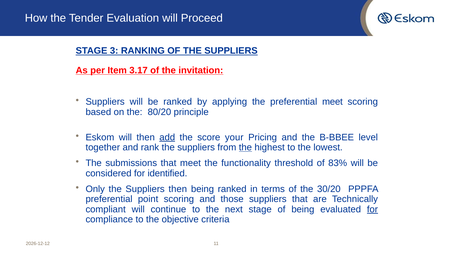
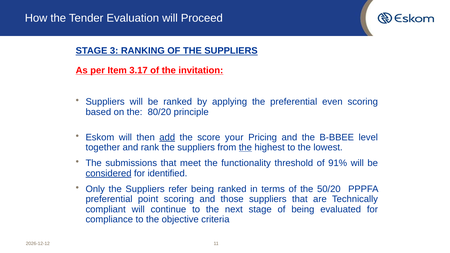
preferential meet: meet -> even
83%: 83% -> 91%
considered underline: none -> present
Suppliers then: then -> refer
30/20: 30/20 -> 50/20
for at (372, 209) underline: present -> none
